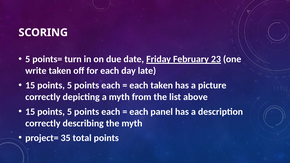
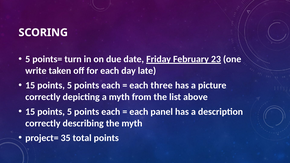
each taken: taken -> three
